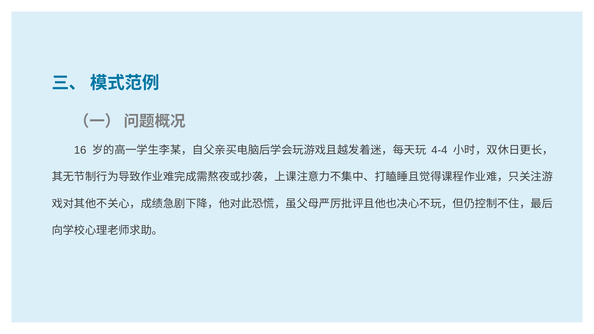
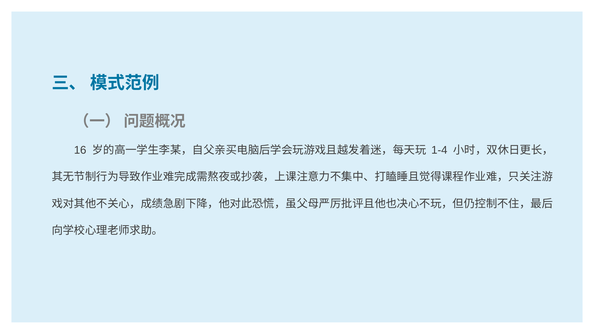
4-4: 4-4 -> 1-4
